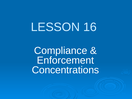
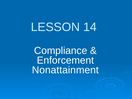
16: 16 -> 14
Concentrations: Concentrations -> Nonattainment
